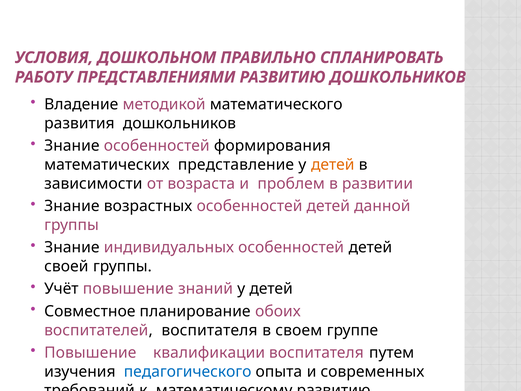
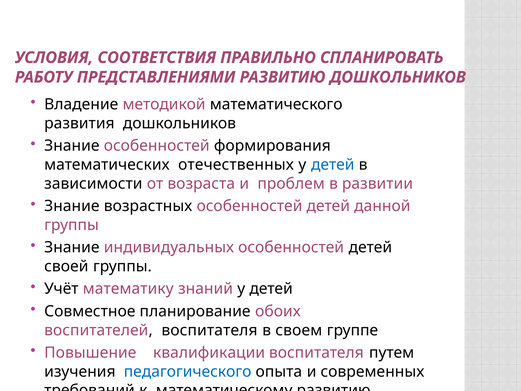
ДОШКОЛЬНОМ: ДОШКОЛЬНОМ -> СООТВЕТСТВИЯ
представление: представление -> отечественных
детей at (333, 165) colour: orange -> blue
Учёт повышение: повышение -> математику
